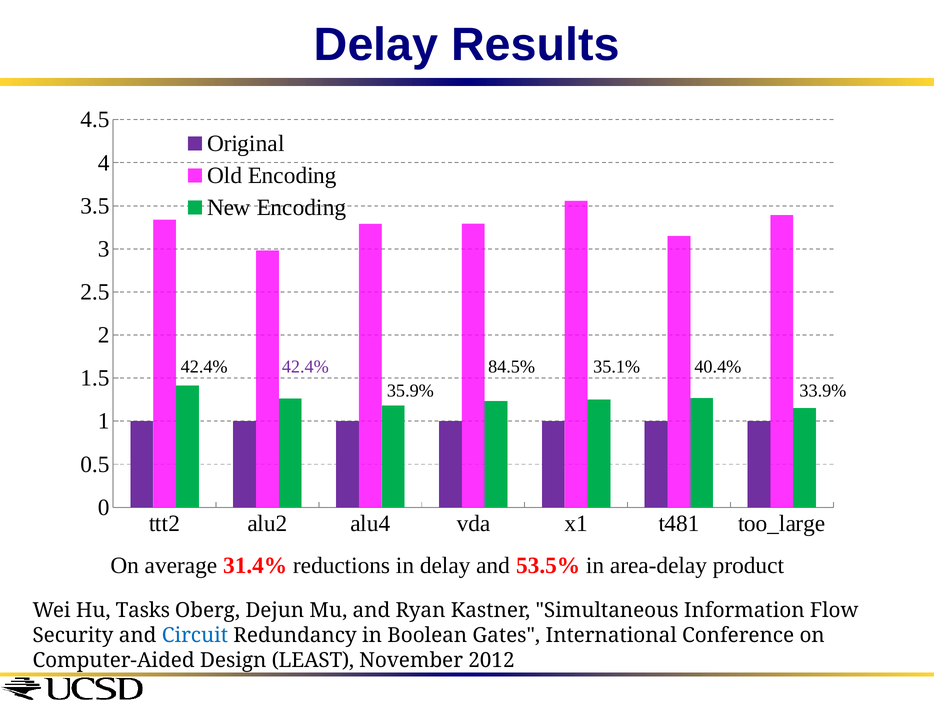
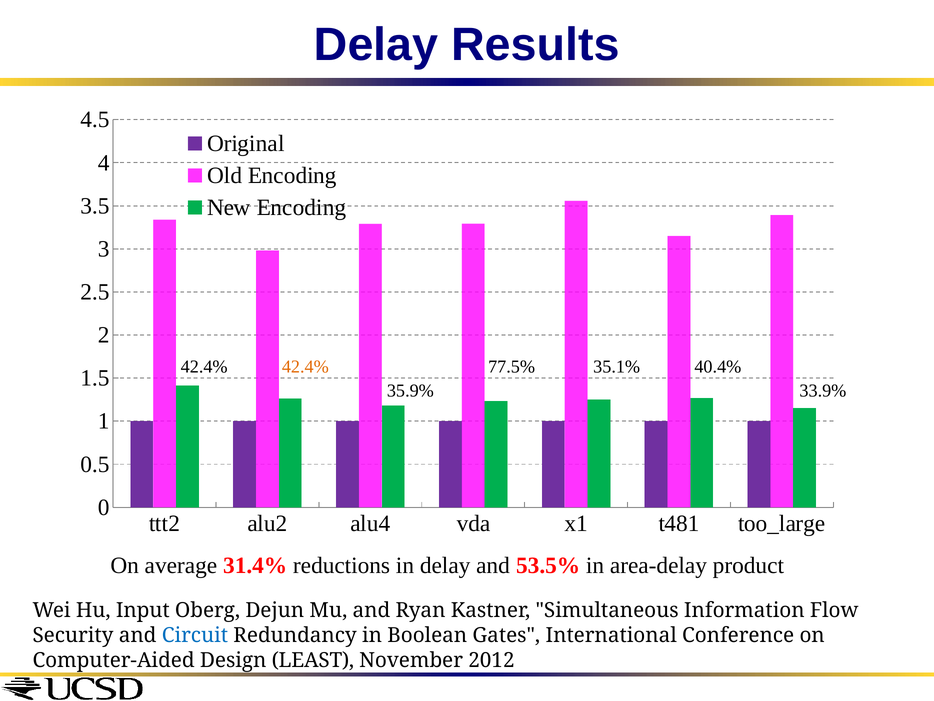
42.4% at (305, 367) colour: purple -> orange
84.5%: 84.5% -> 77.5%
Tasks: Tasks -> Input
